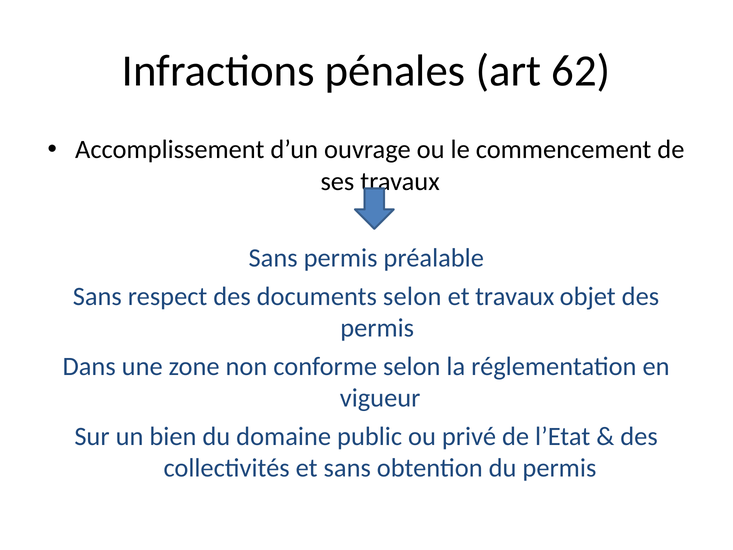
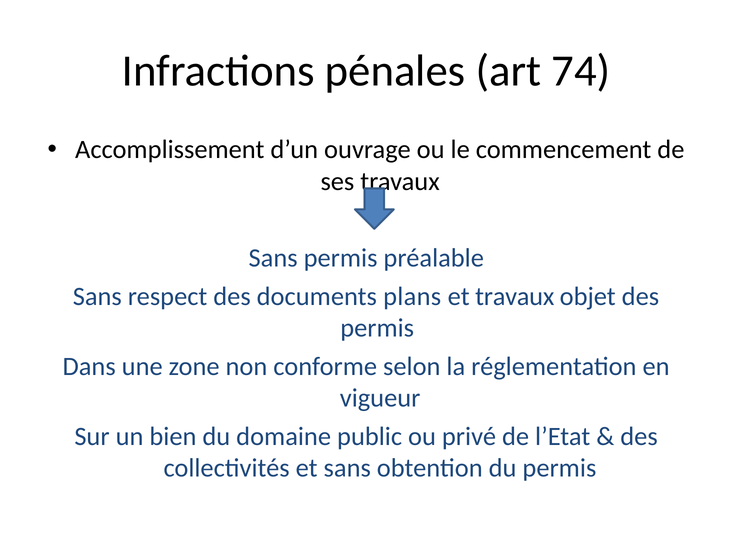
62: 62 -> 74
documents selon: selon -> plans
